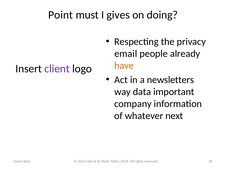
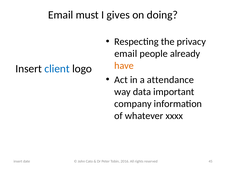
Point at (61, 15): Point -> Email
client colour: purple -> blue
newsletters: newsletters -> attendance
next: next -> xxxx
